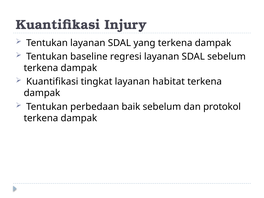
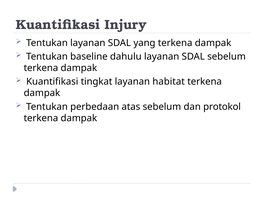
regresi: regresi -> dahulu
baik: baik -> atas
